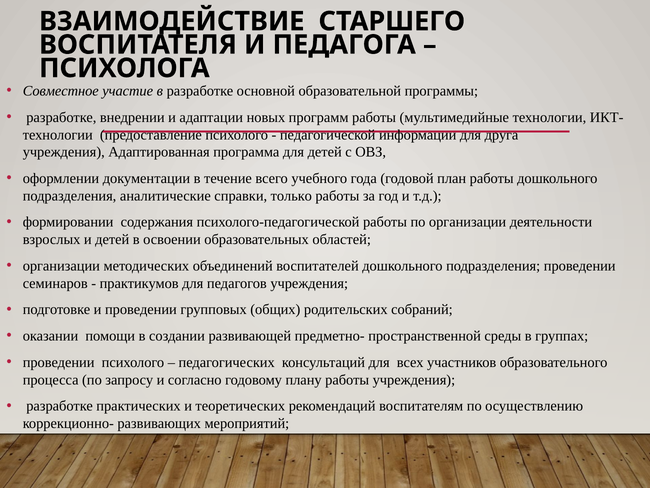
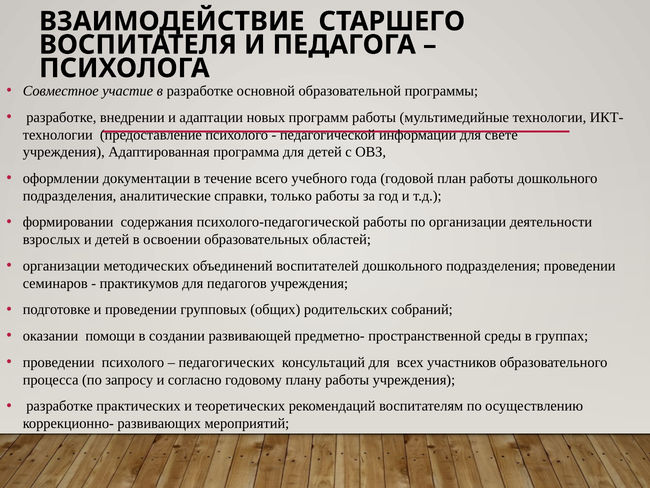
друга: друга -> свете
